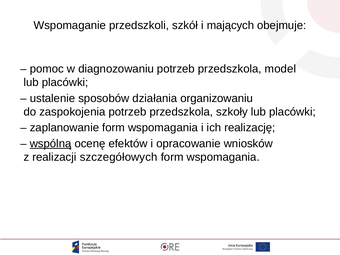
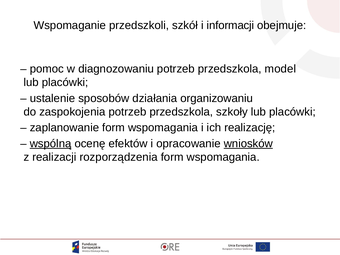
mających: mających -> informacji
wniosków underline: none -> present
szczegółowych: szczegółowych -> rozporządzenia
